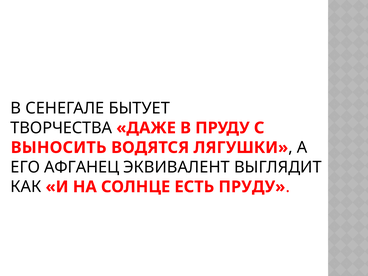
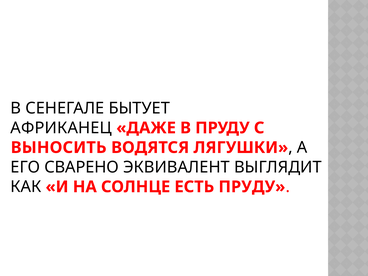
ТВОРЧЕСТВА: ТВОРЧЕСТВА -> АФРИКАНЕЦ
АФГАНЕЦ: АФГАНЕЦ -> СВАРЕНО
